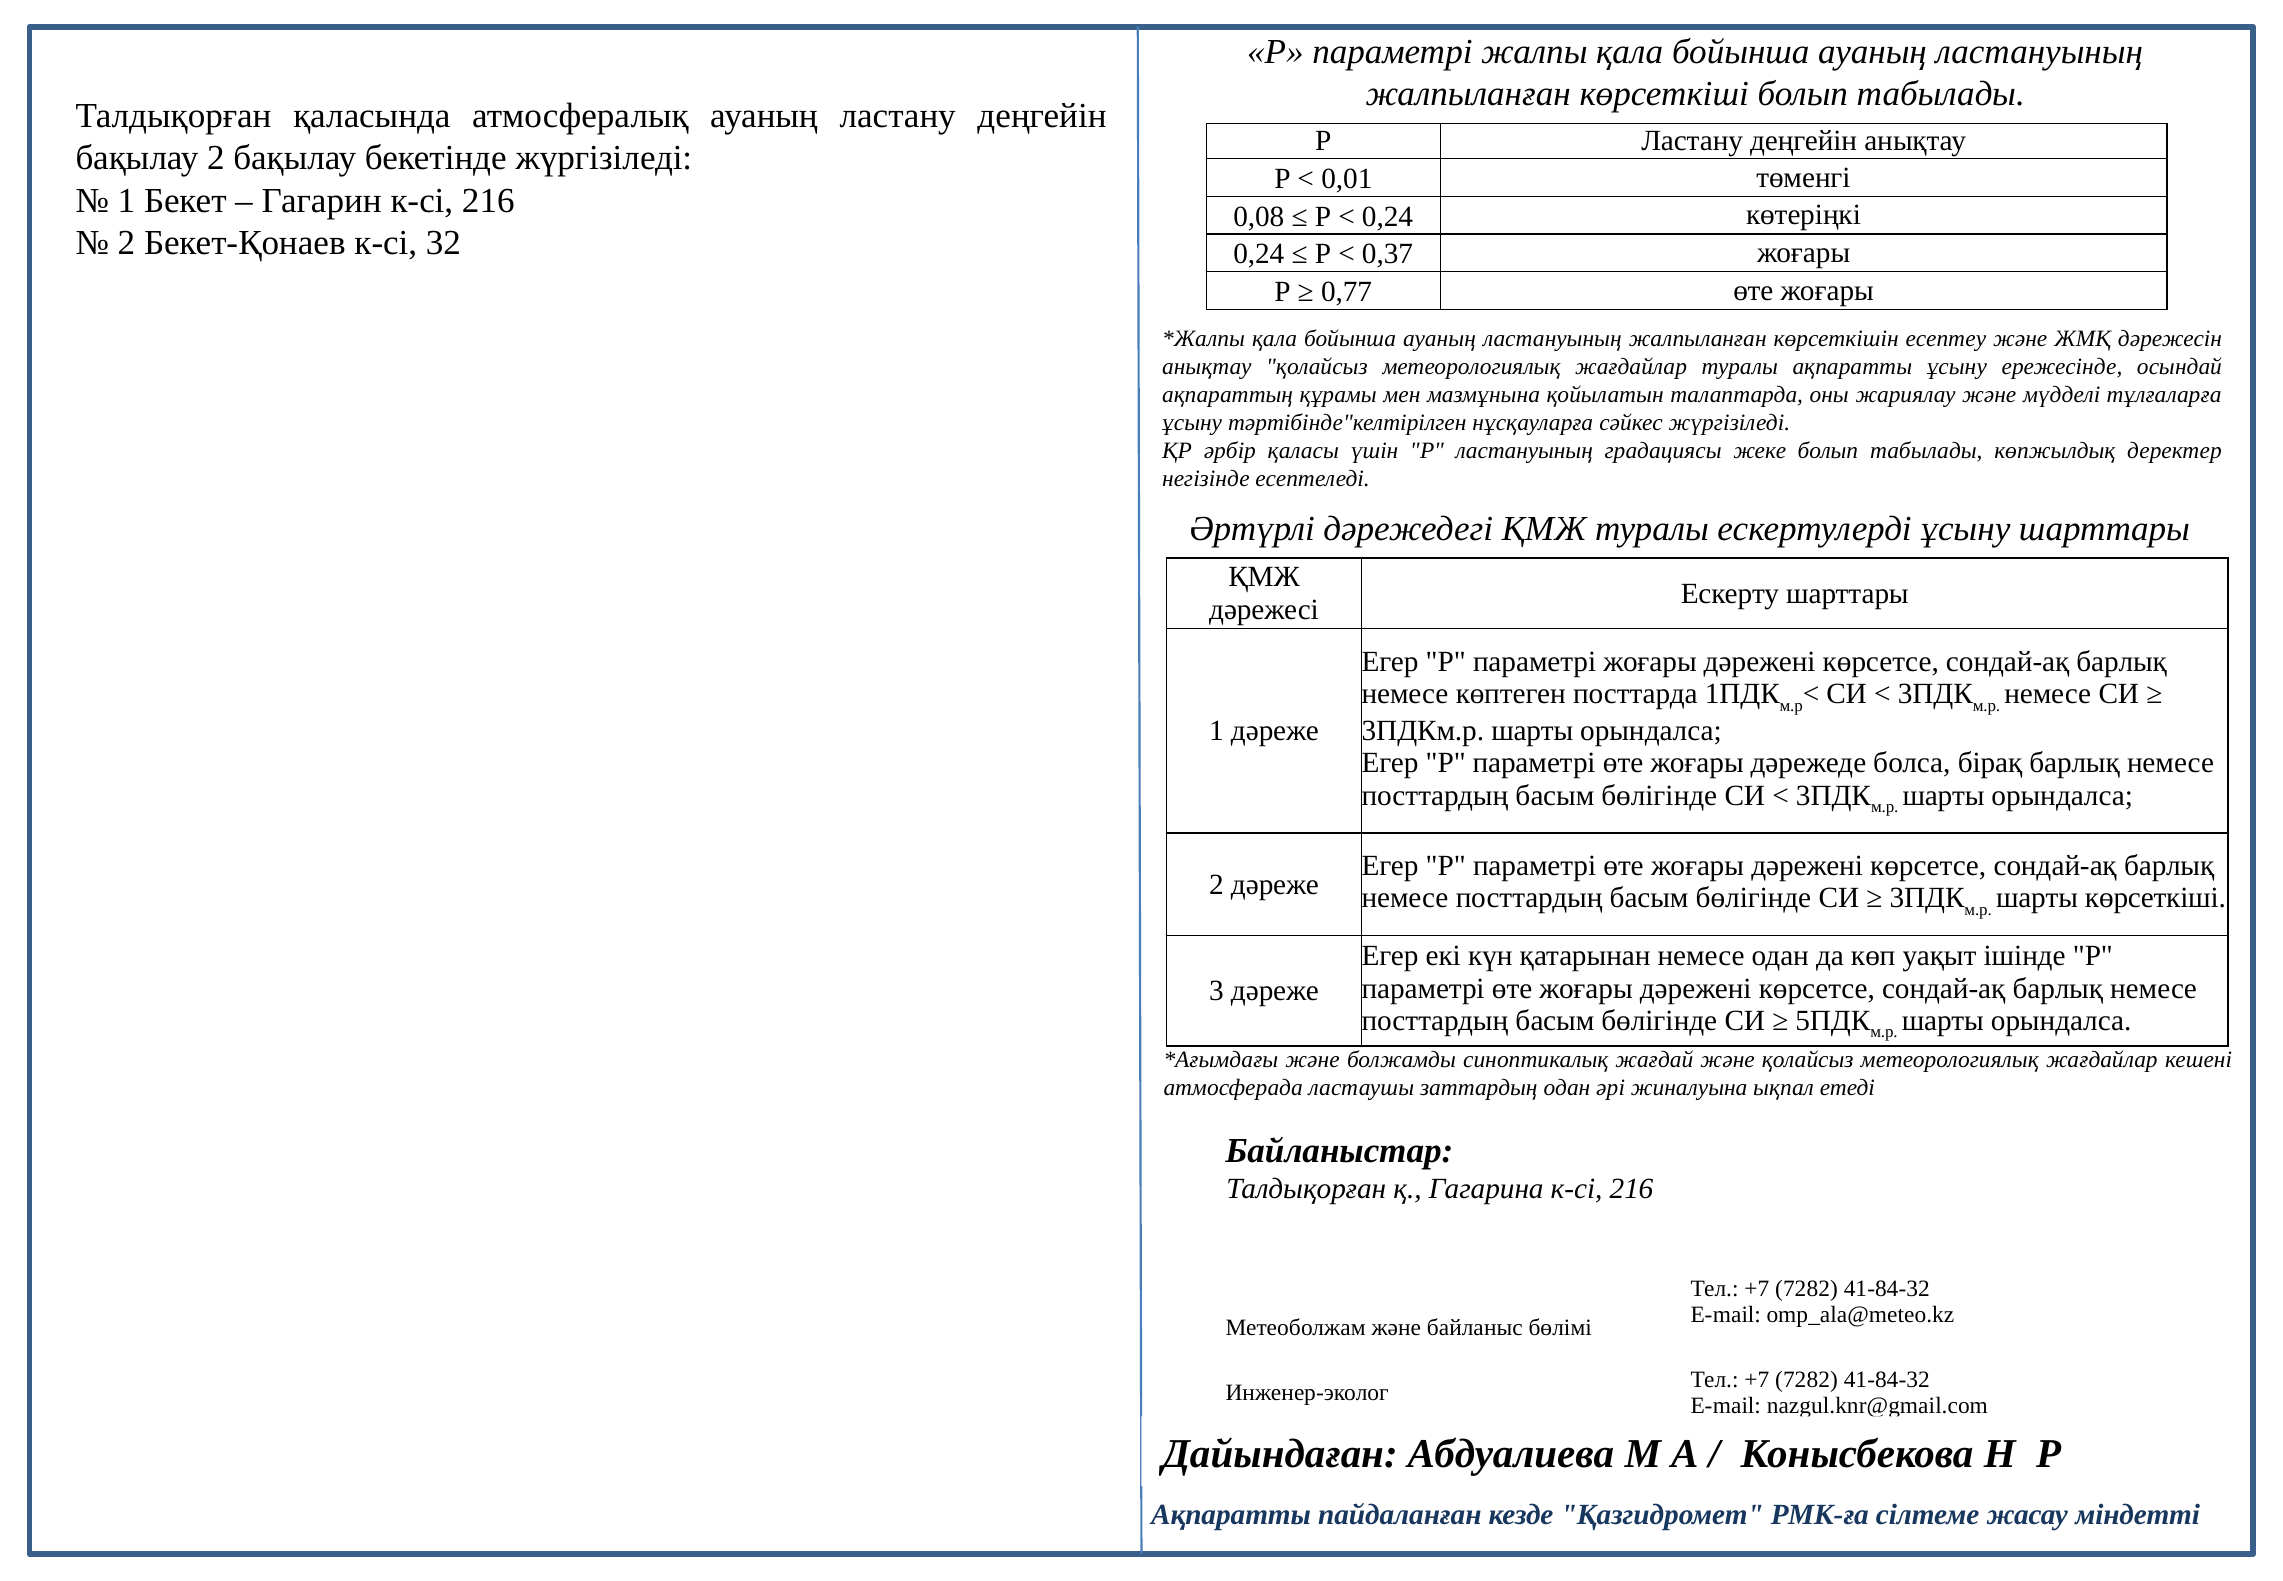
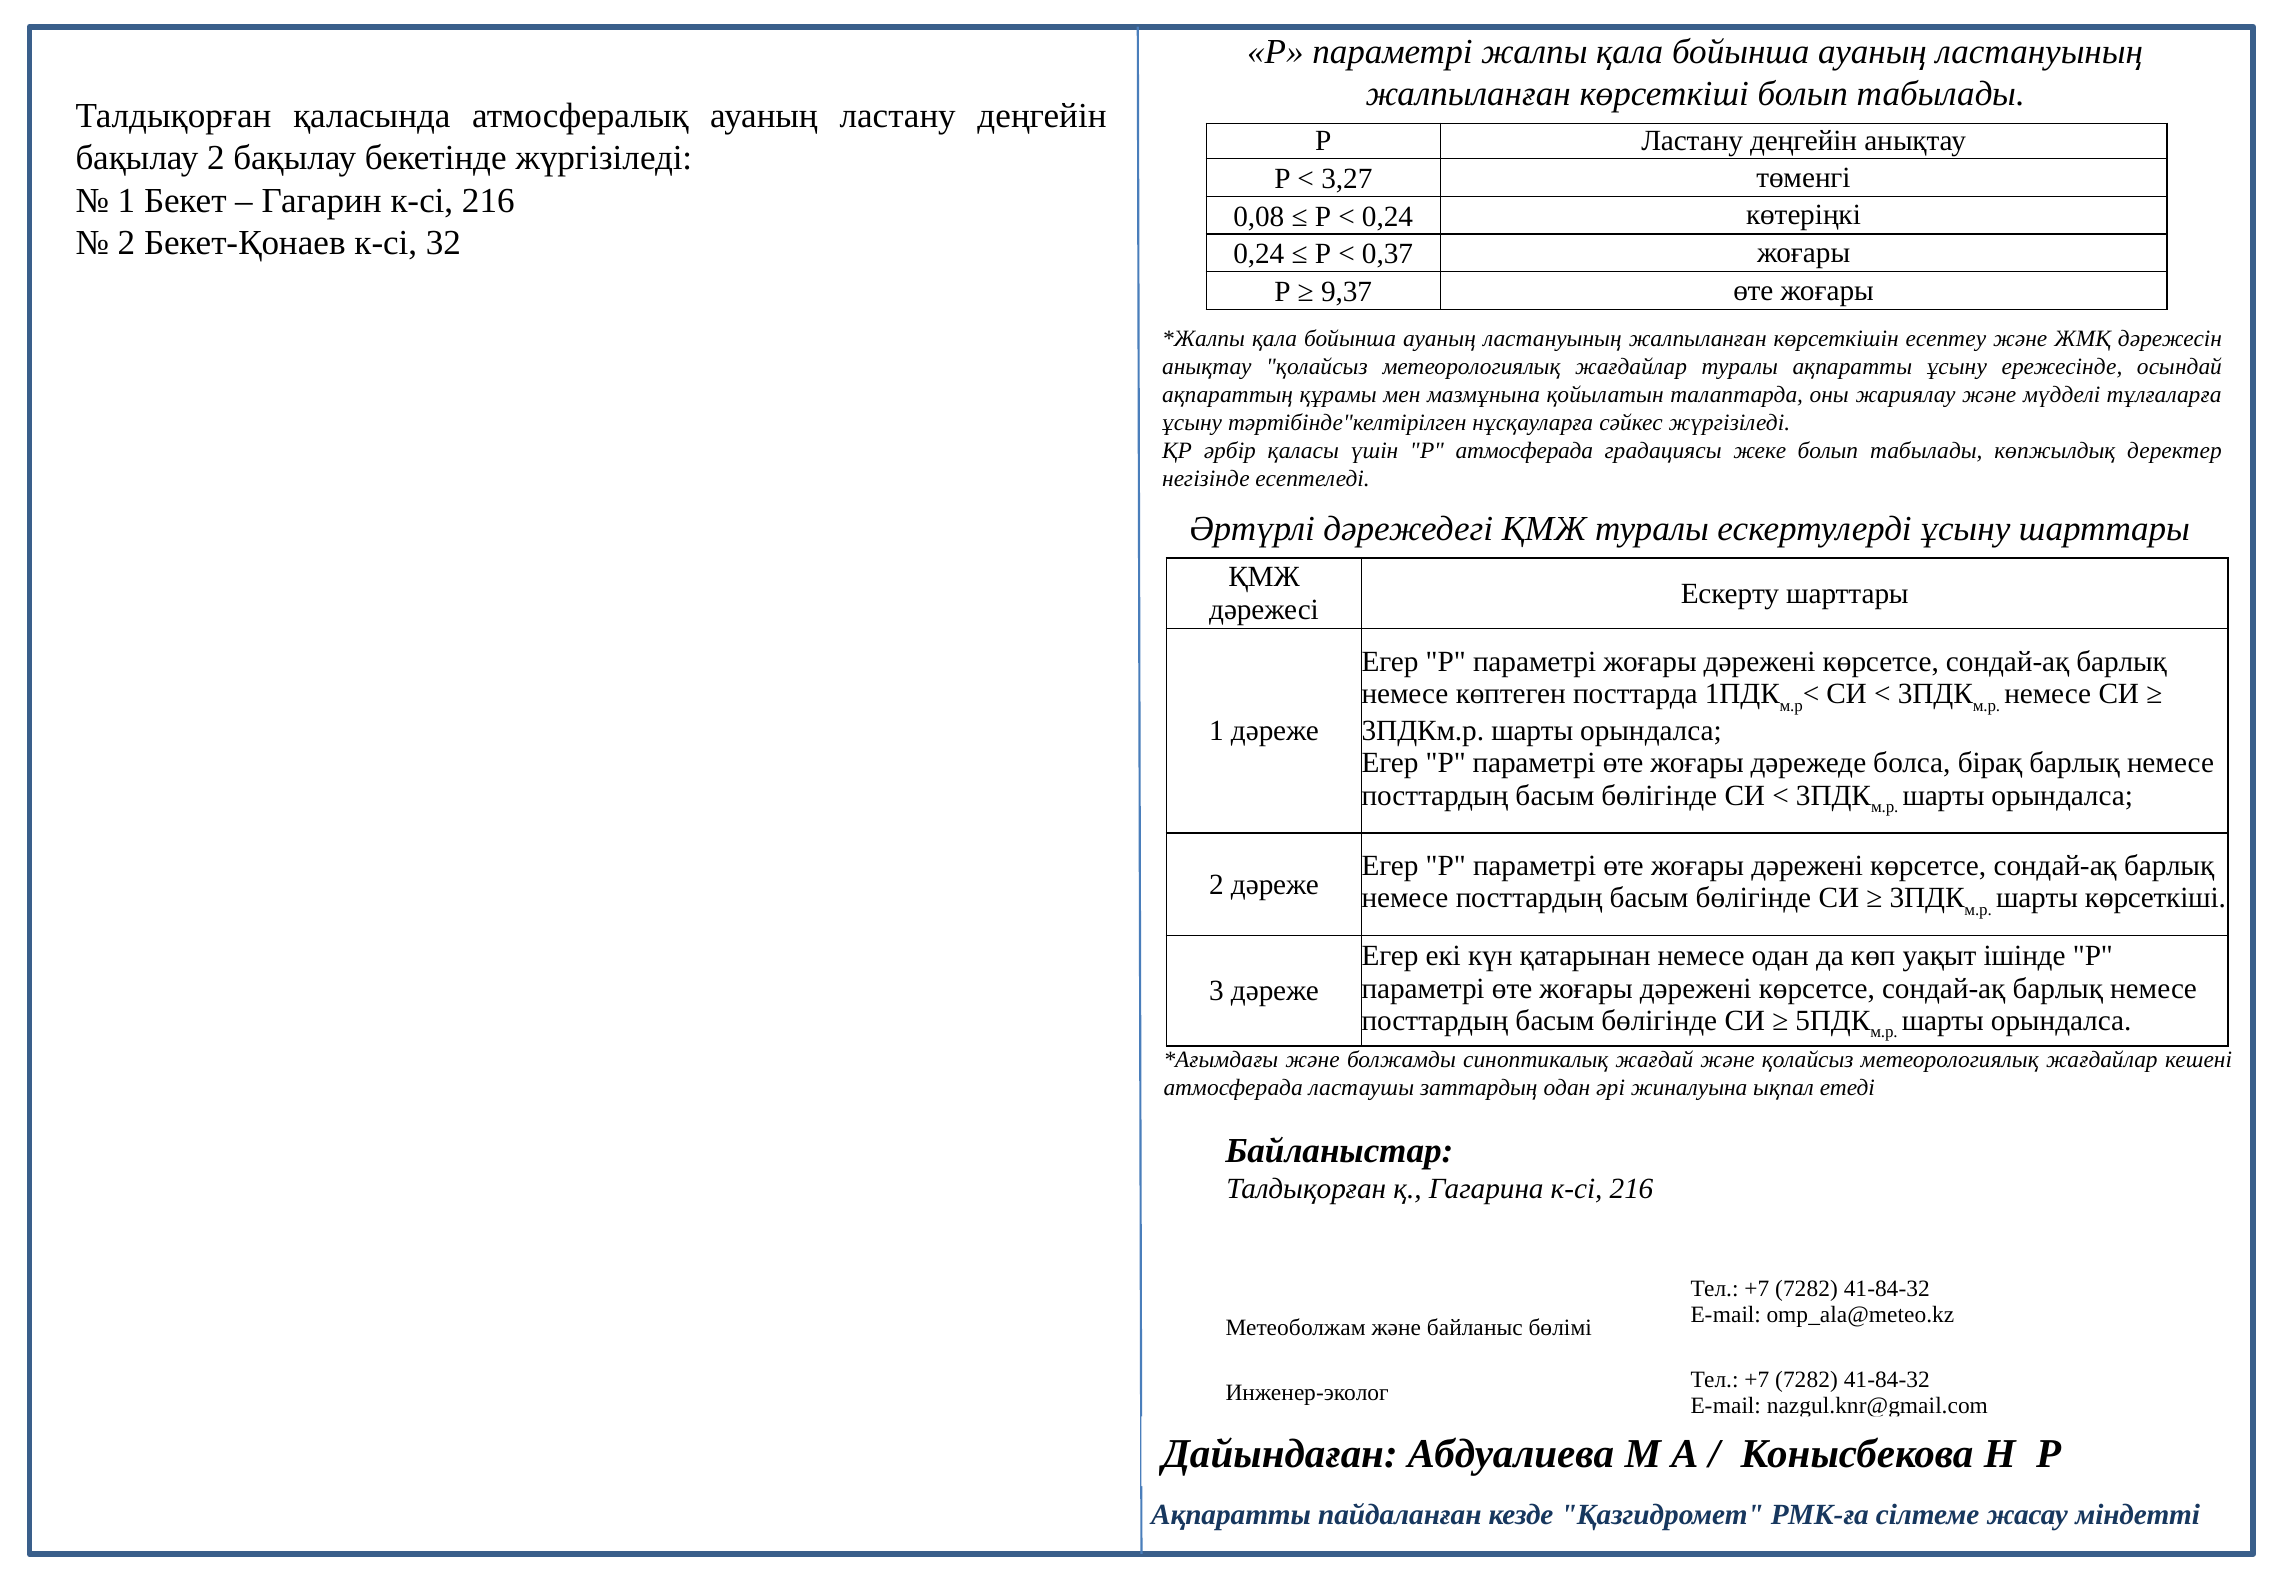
0,01: 0,01 -> 3,27
0,77: 0,77 -> 9,37
Р ластануының: ластануының -> атмосферада
